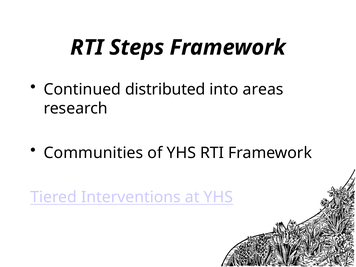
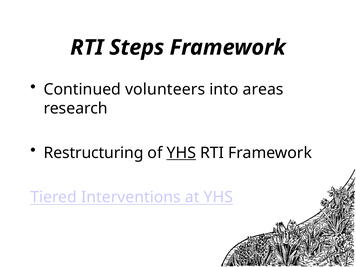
distributed: distributed -> volunteers
Communities: Communities -> Restructuring
YHS at (181, 153) underline: none -> present
